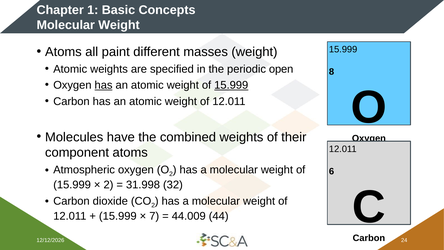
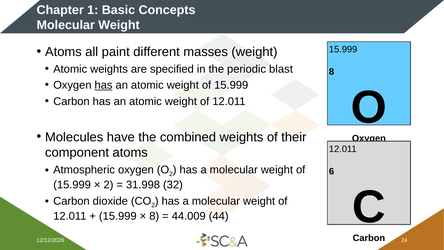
open: open -> blast
15.999 at (231, 85) underline: present -> none
7 at (154, 216): 7 -> 8
